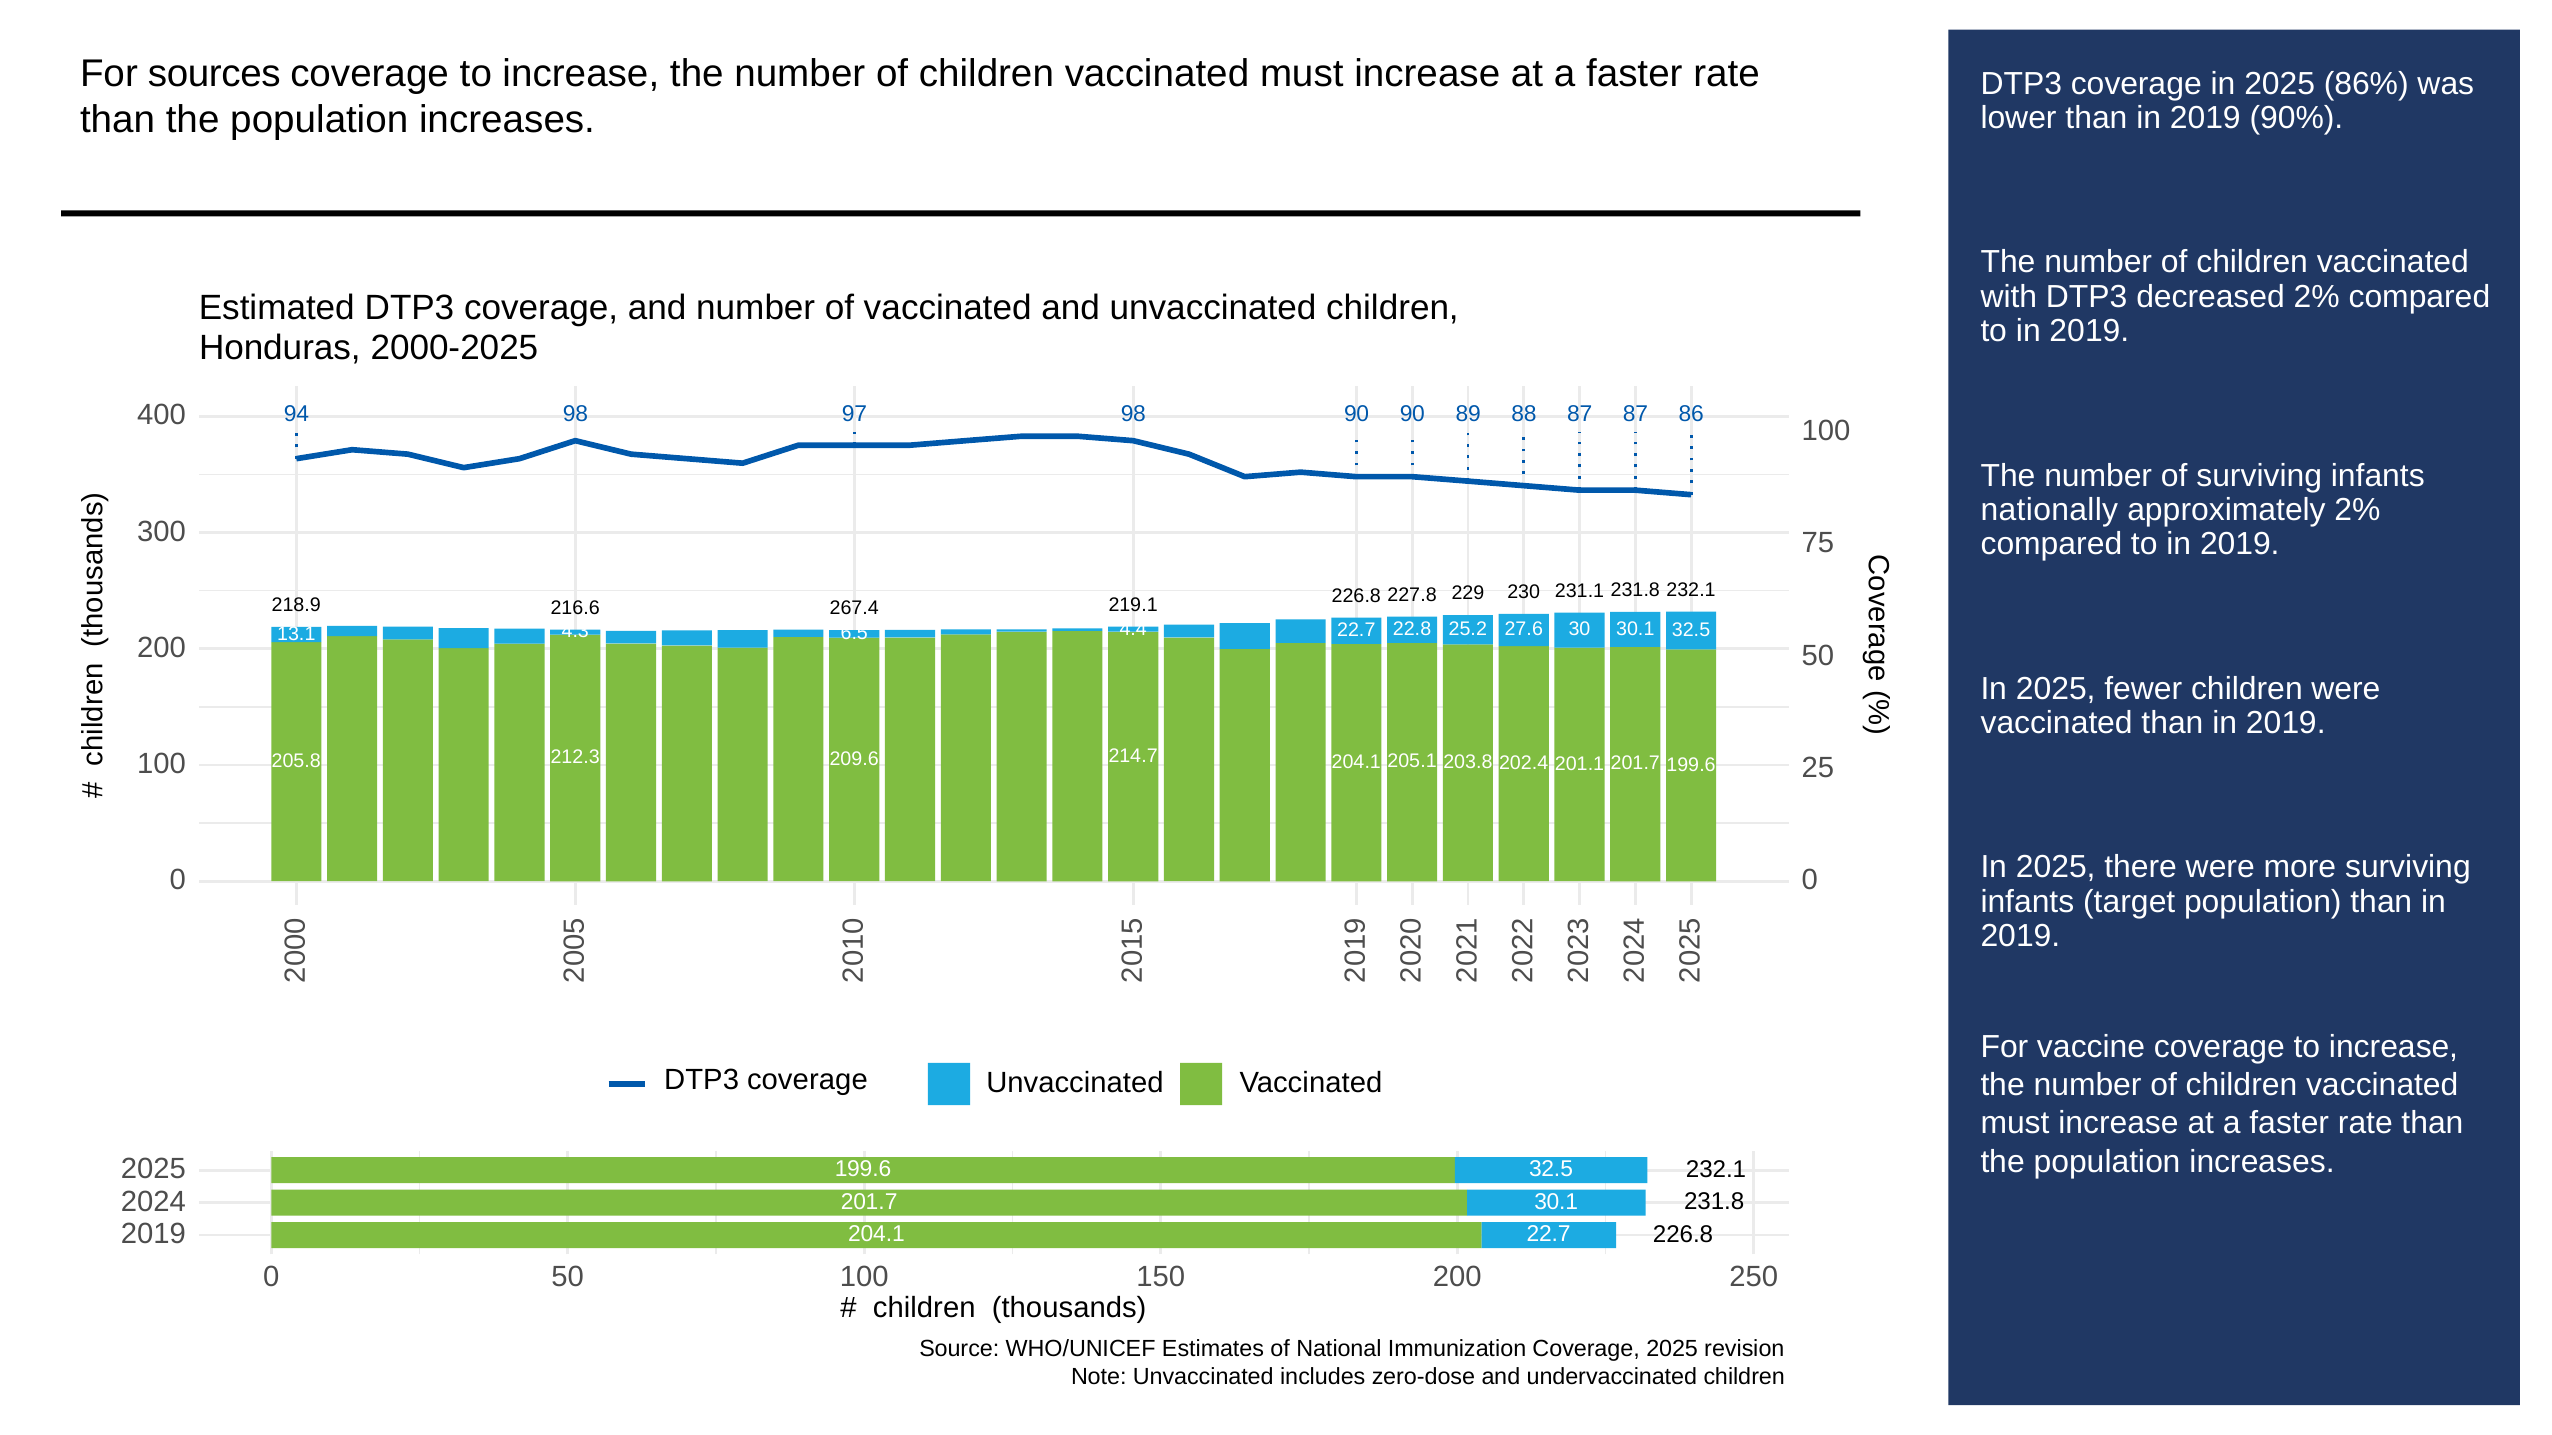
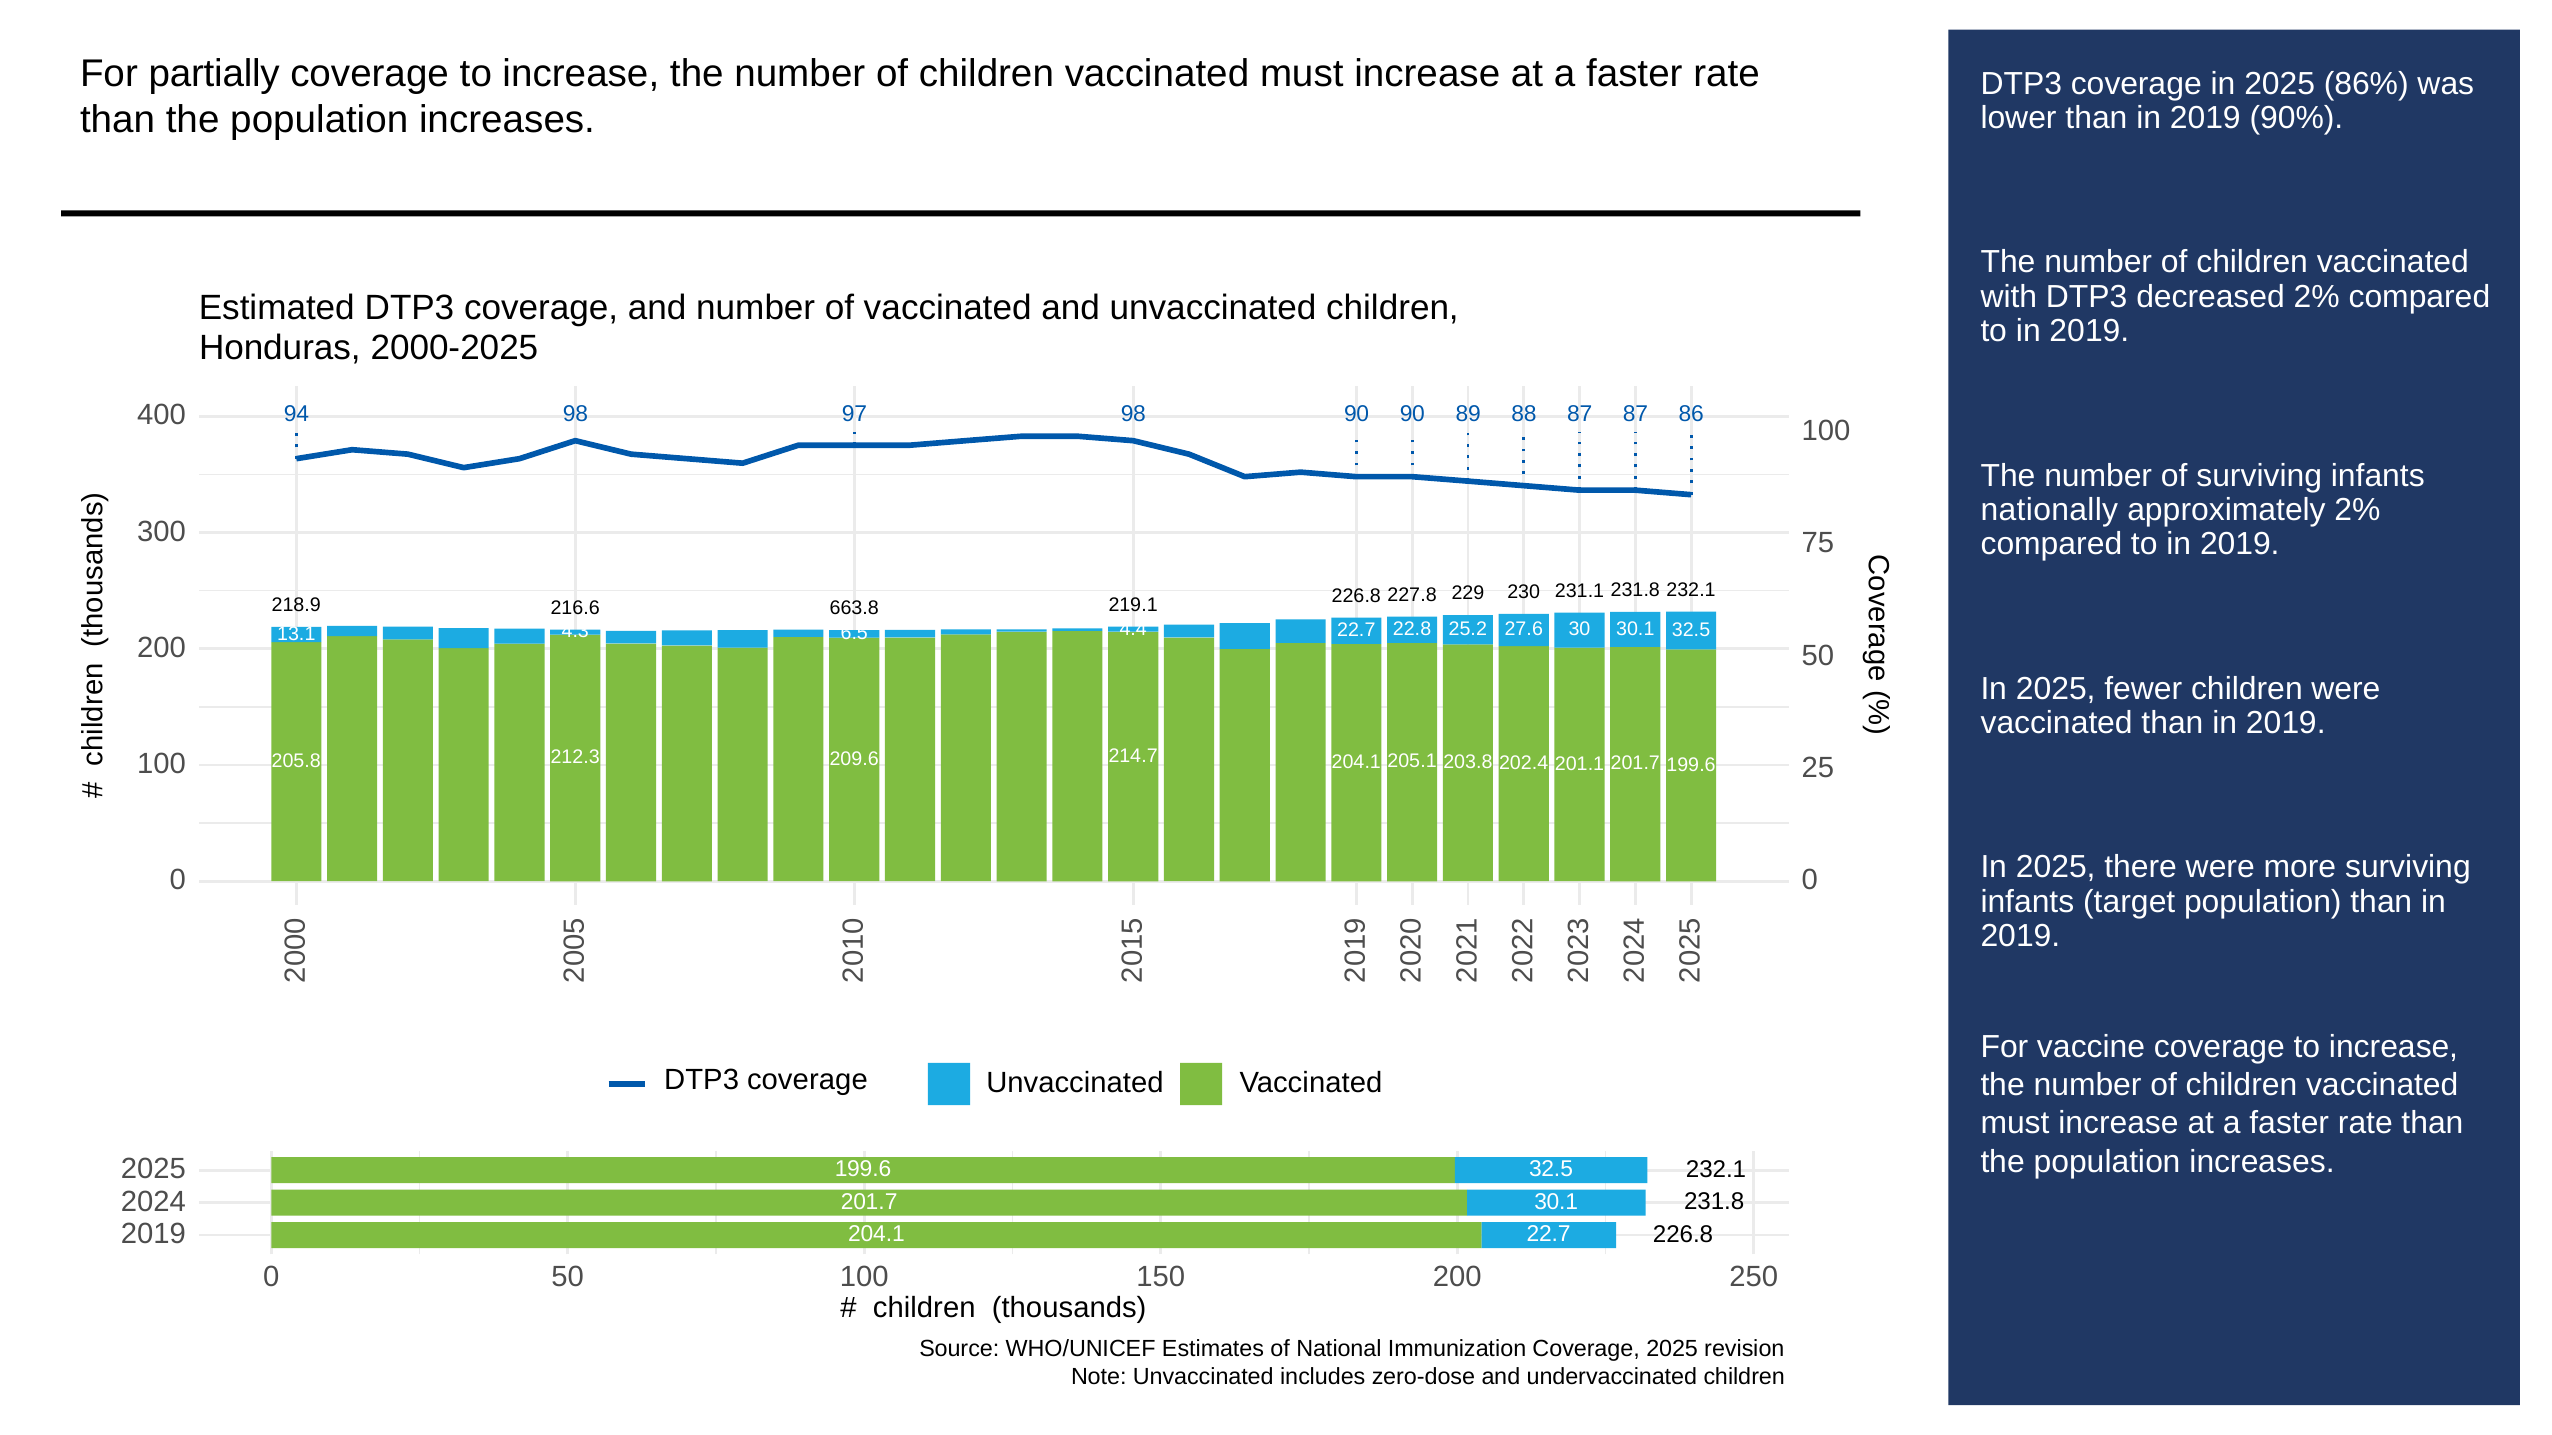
sources: sources -> partially
267.4: 267.4 -> 663.8
